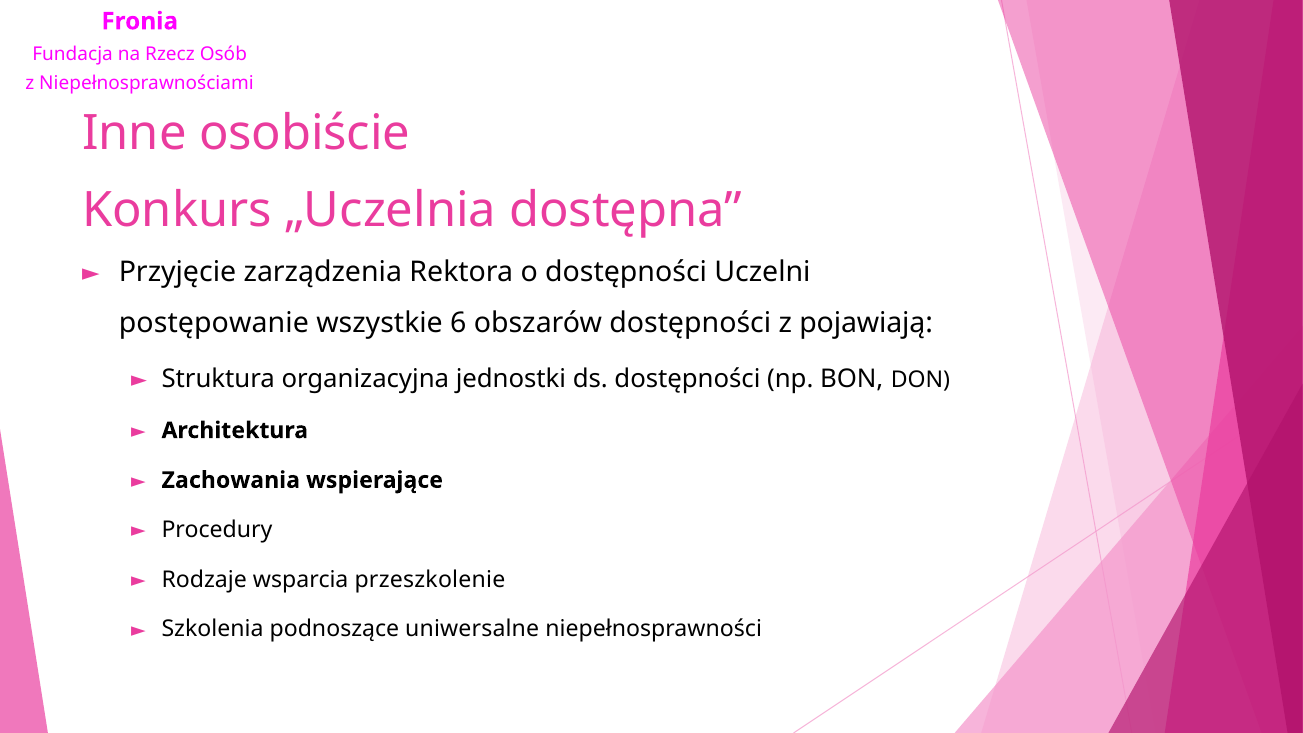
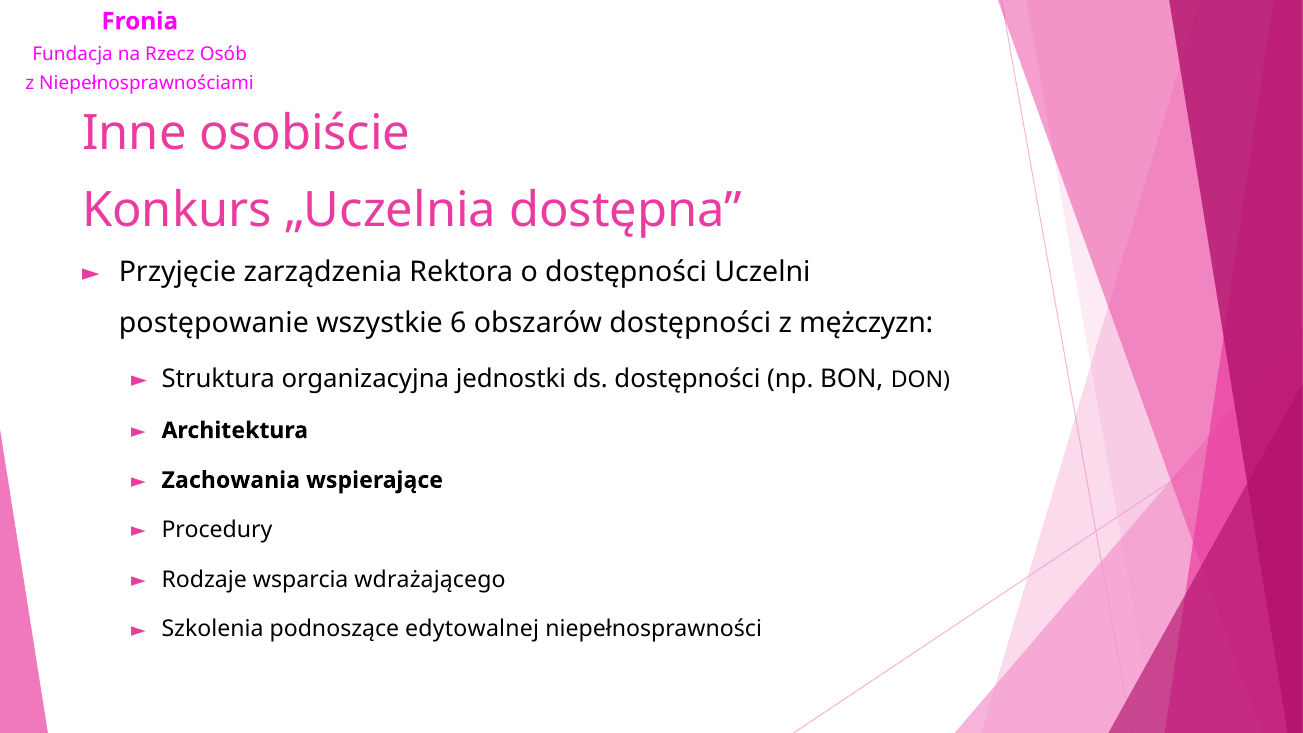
pojawiają: pojawiają -> mężczyzn
przeszkolenie: przeszkolenie -> wdrażającego
uniwersalne: uniwersalne -> edytowalnej
